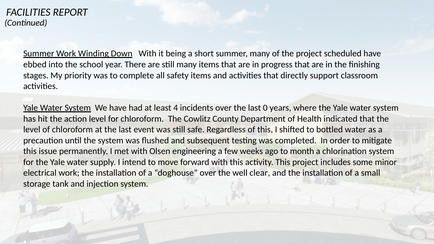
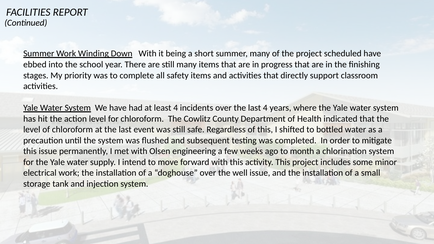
last 0: 0 -> 4
well clear: clear -> issue
